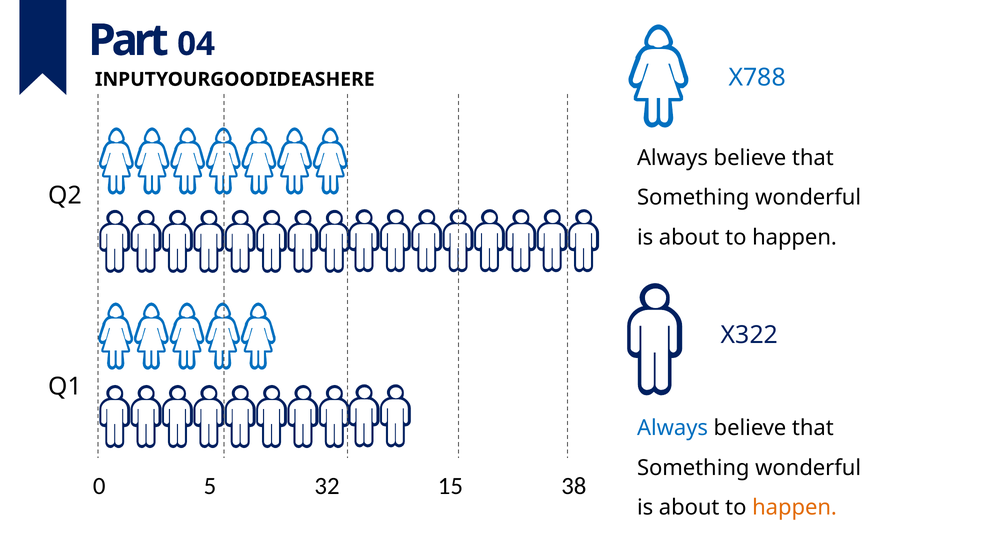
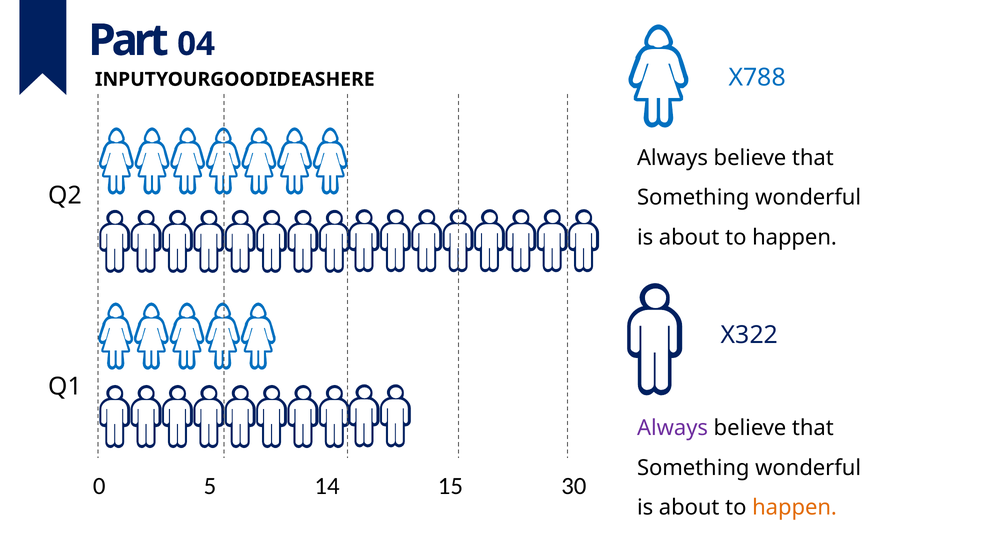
Always at (673, 428) colour: blue -> purple
32: 32 -> 14
38: 38 -> 30
